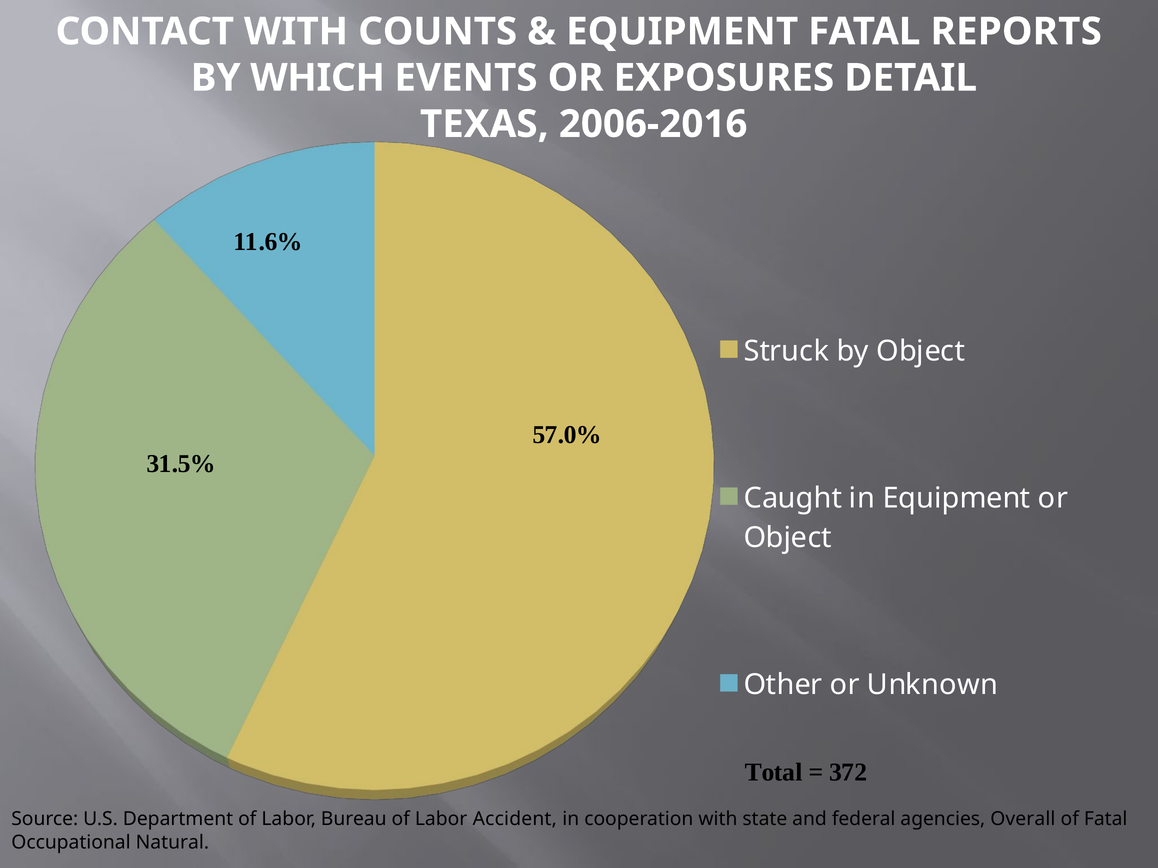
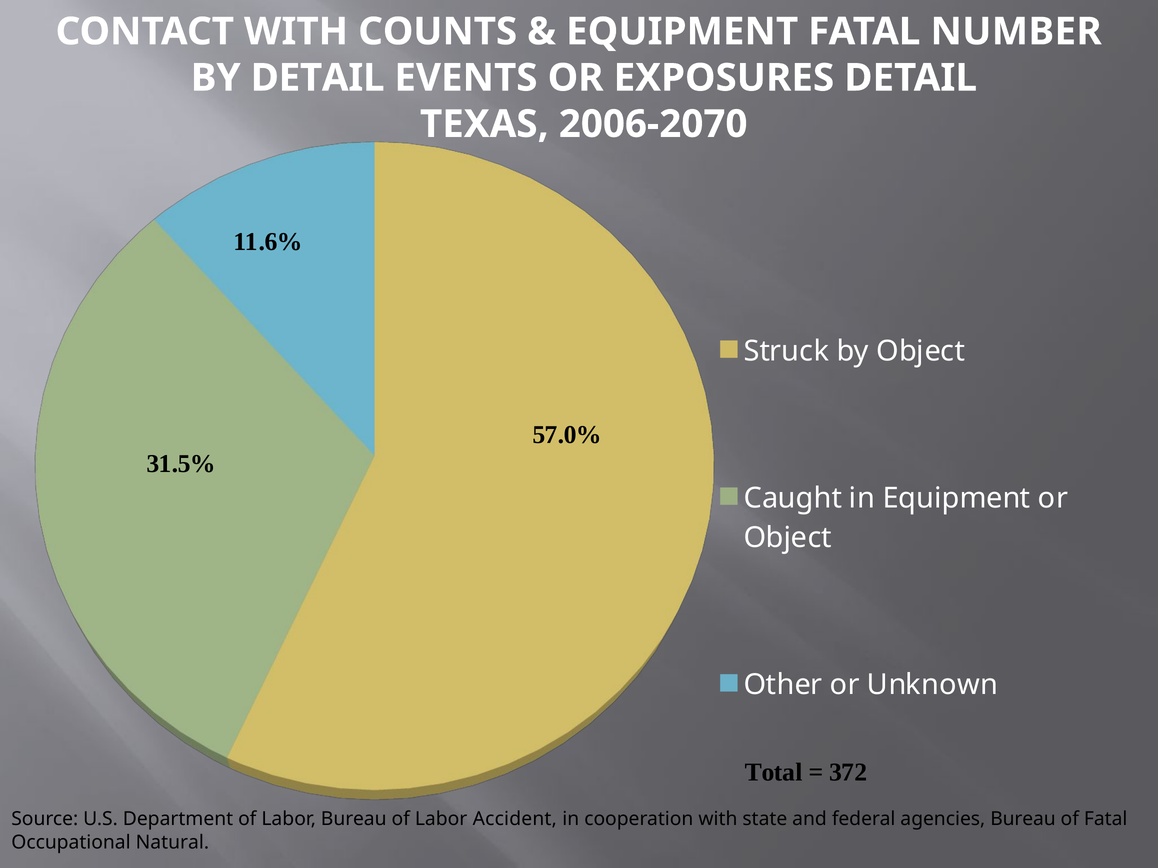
REPORTS: REPORTS -> NUMBER
BY WHICH: WHICH -> DETAIL
2006-2016: 2006-2016 -> 2006-2070
agencies Overall: Overall -> Bureau
